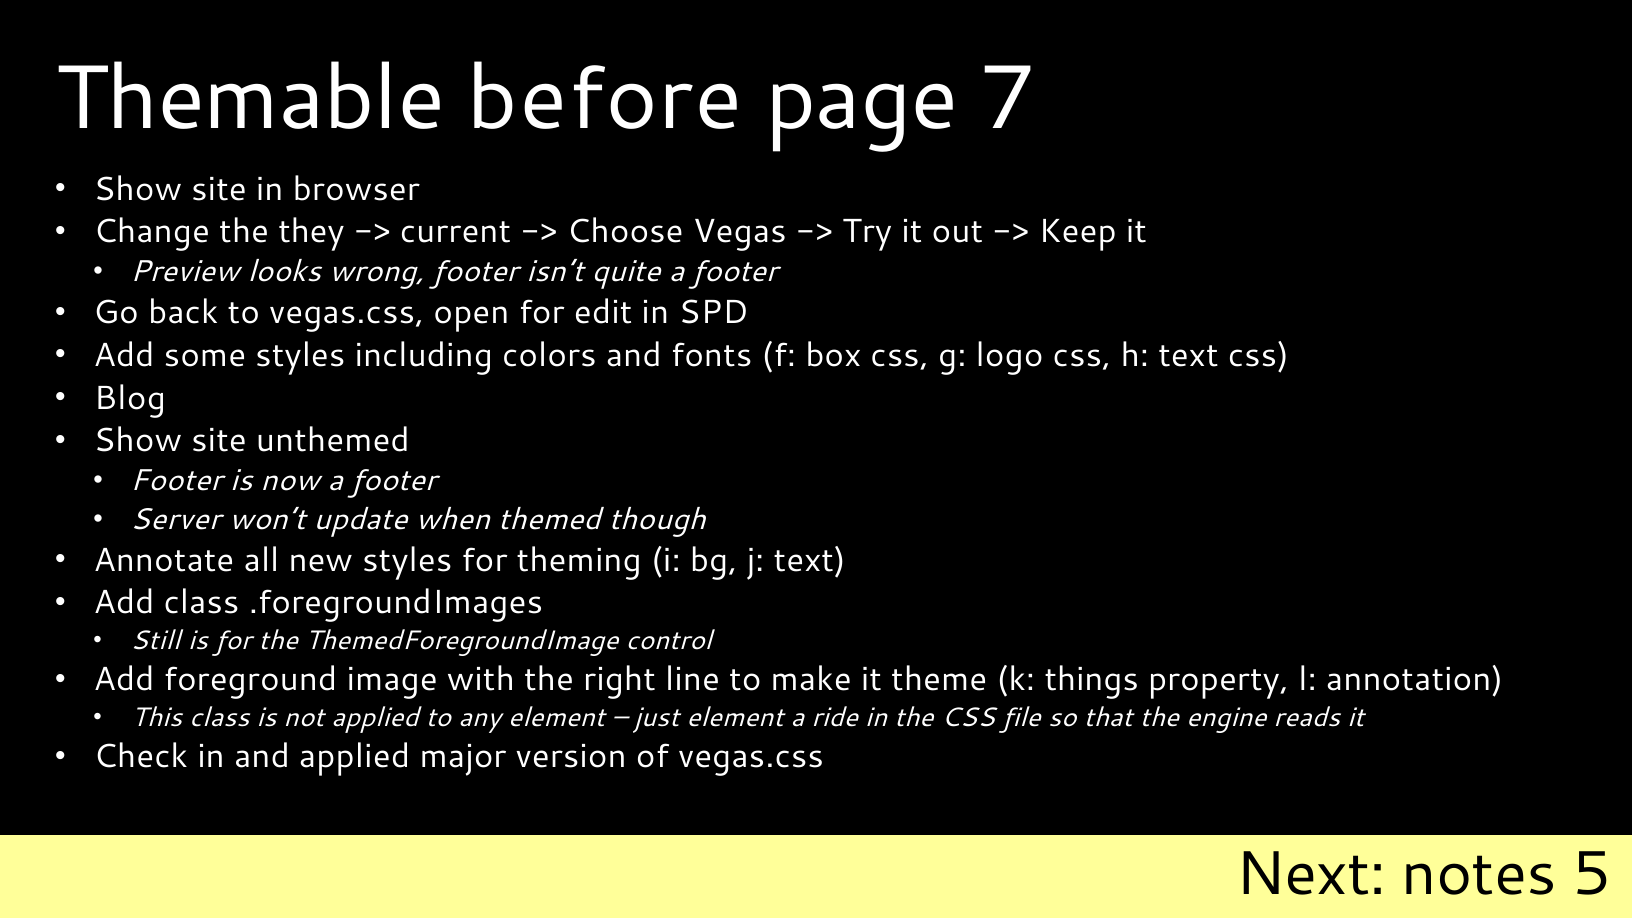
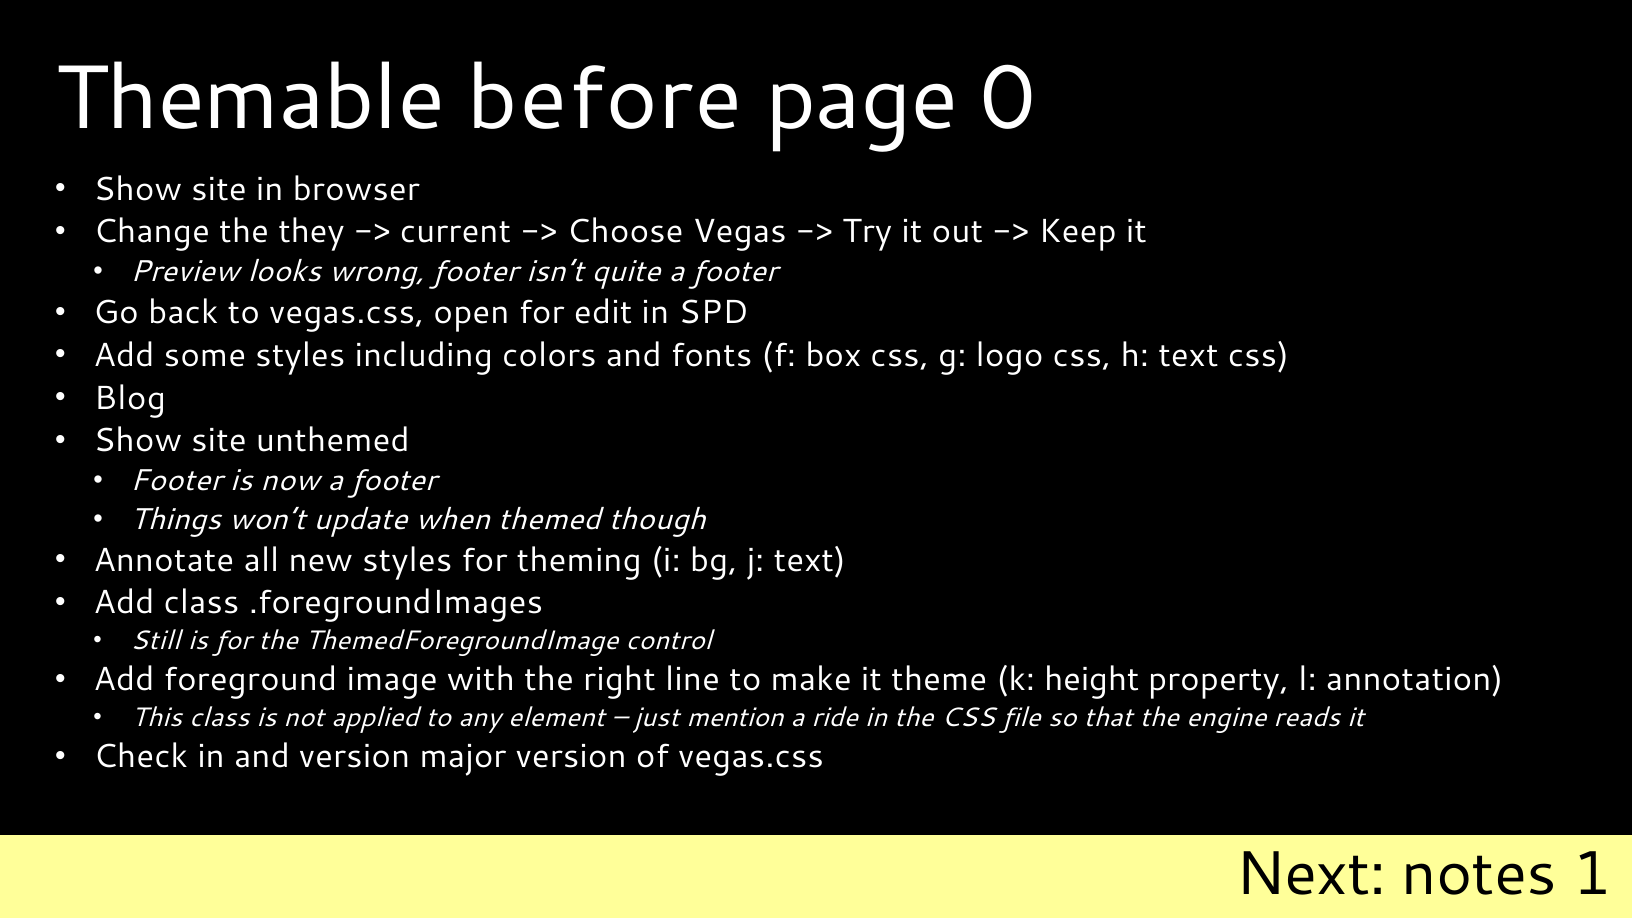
7: 7 -> 0
Server: Server -> Things
things: things -> height
just element: element -> mention
and applied: applied -> version
5: 5 -> 1
